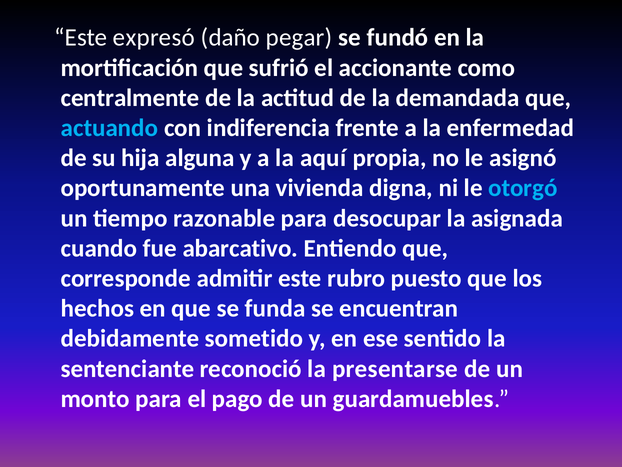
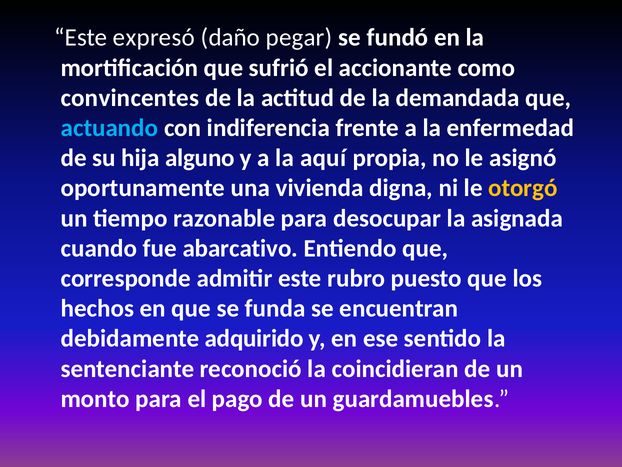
centralmente: centralmente -> convincentes
alguna: alguna -> alguno
otorgó colour: light blue -> yellow
sometido: sometido -> adquirido
presentarse: presentarse -> coincidieran
